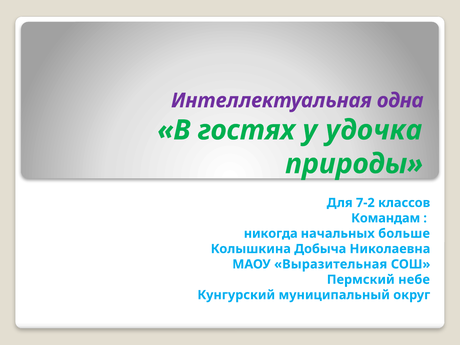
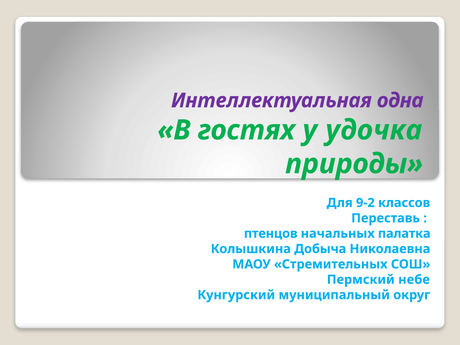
7-2: 7-2 -> 9-2
Командам: Командам -> Переставь
никогда: никогда -> птенцов
больше: больше -> палатка
Выразительная: Выразительная -> Стремительных
